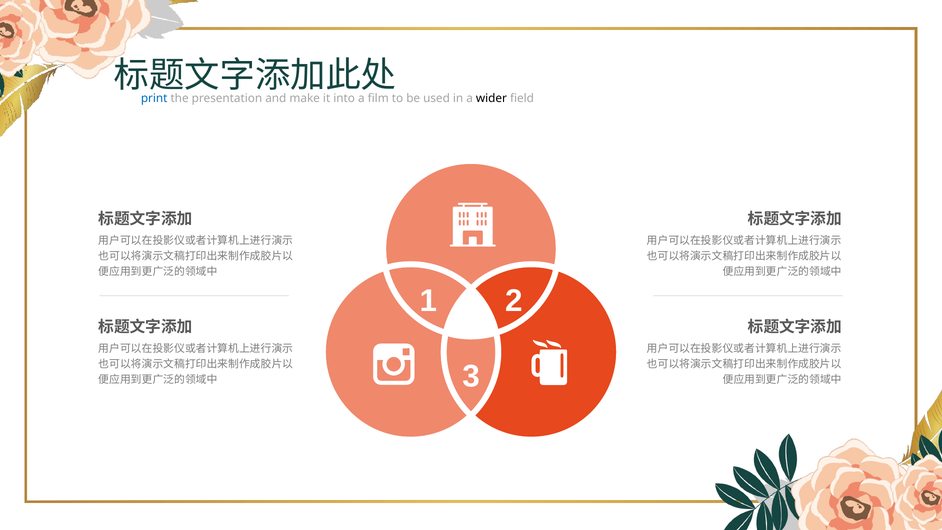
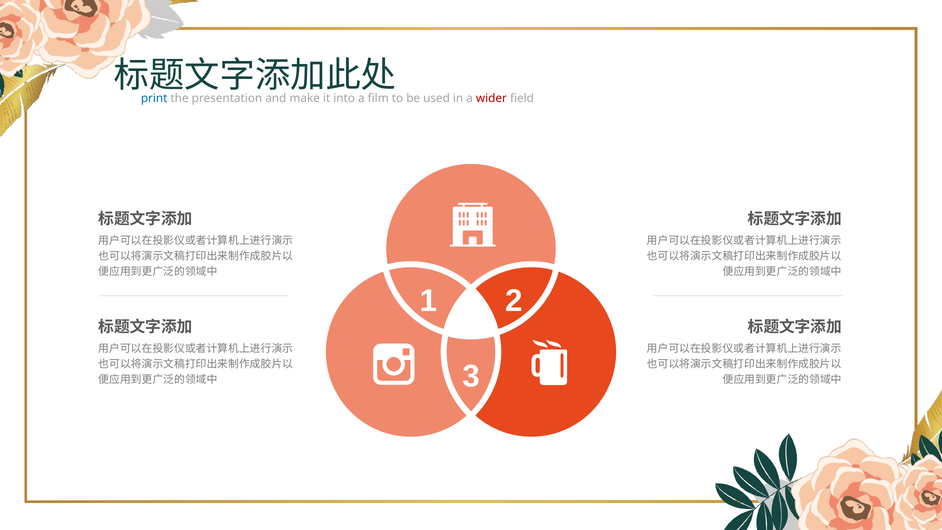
wider colour: black -> red
